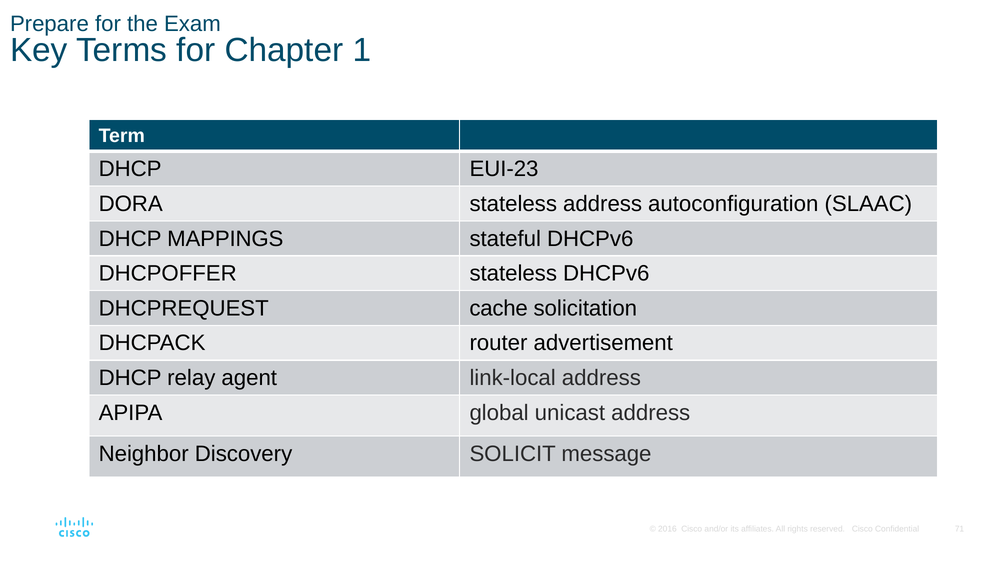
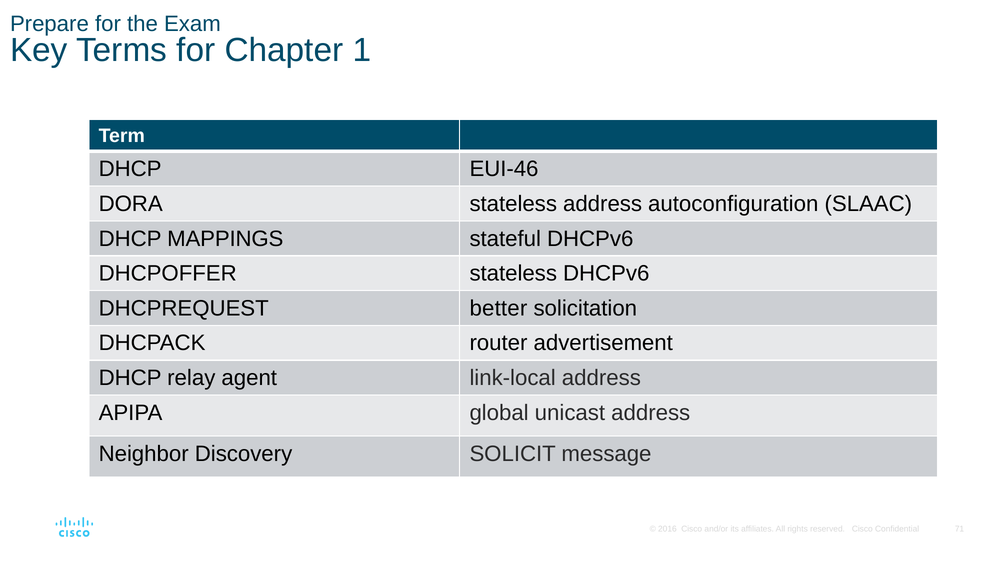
EUI-23: EUI-23 -> EUI-46
cache: cache -> better
